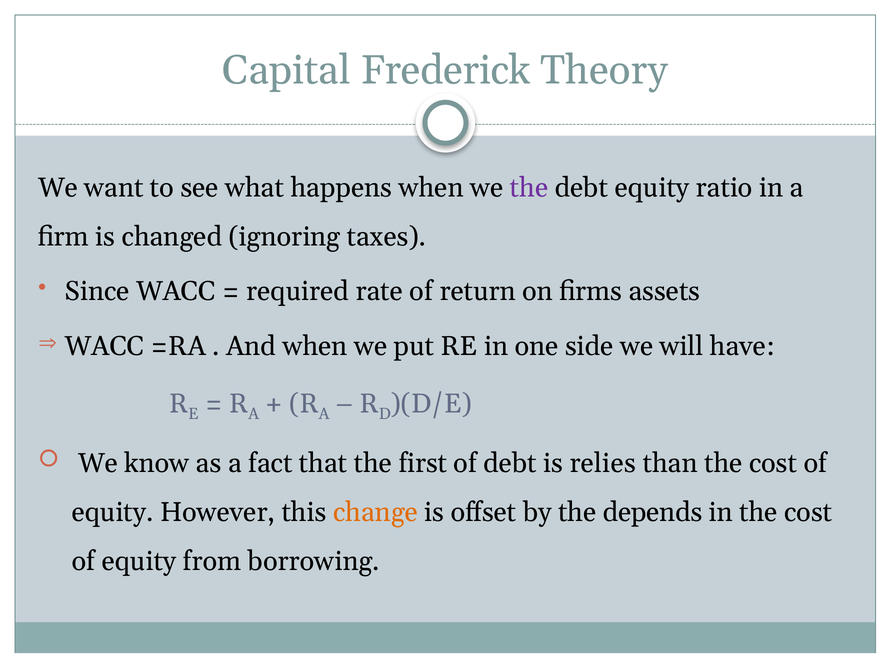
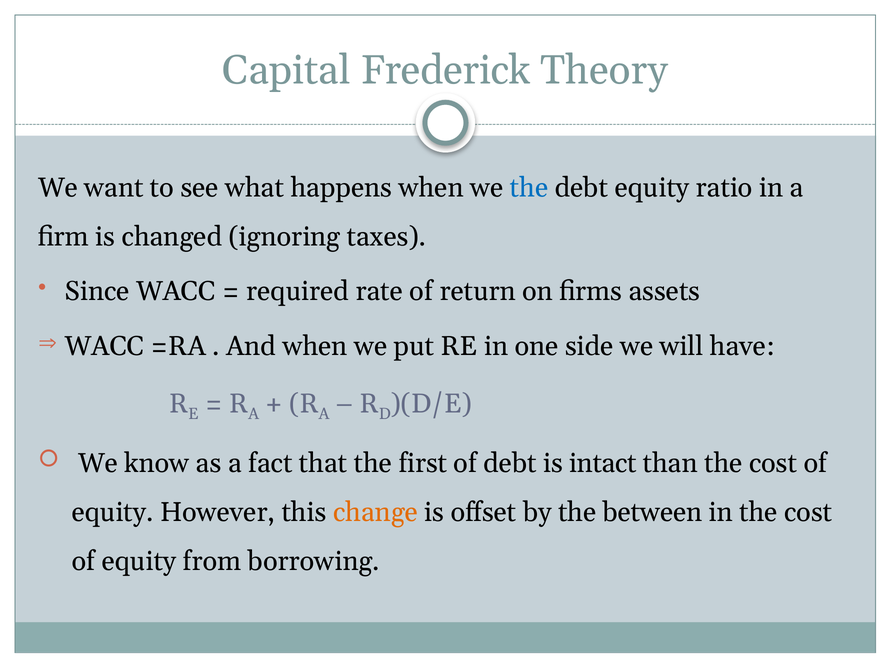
the at (529, 188) colour: purple -> blue
relies: relies -> intact
depends: depends -> between
